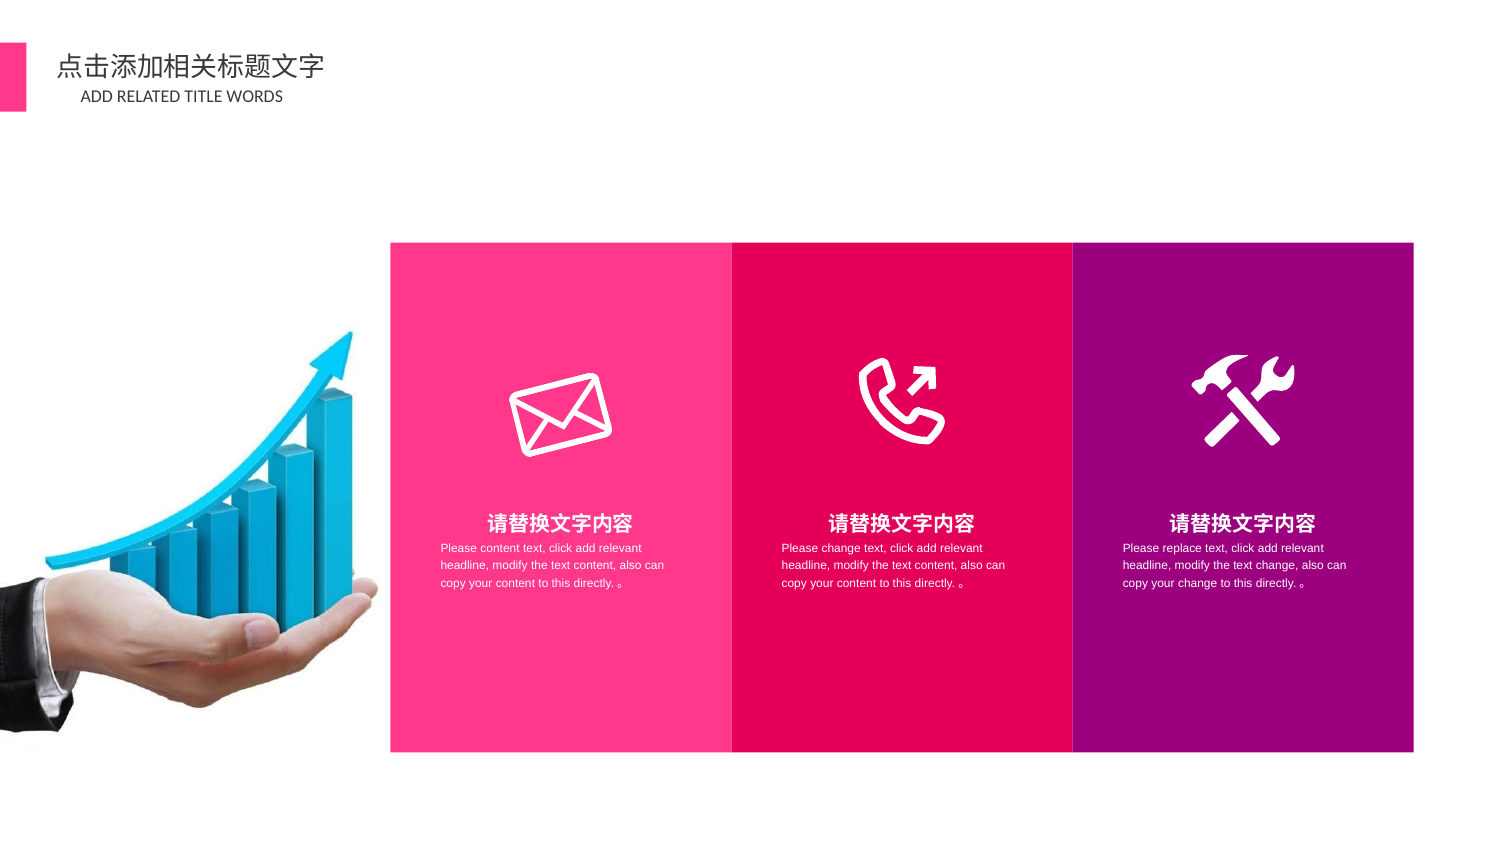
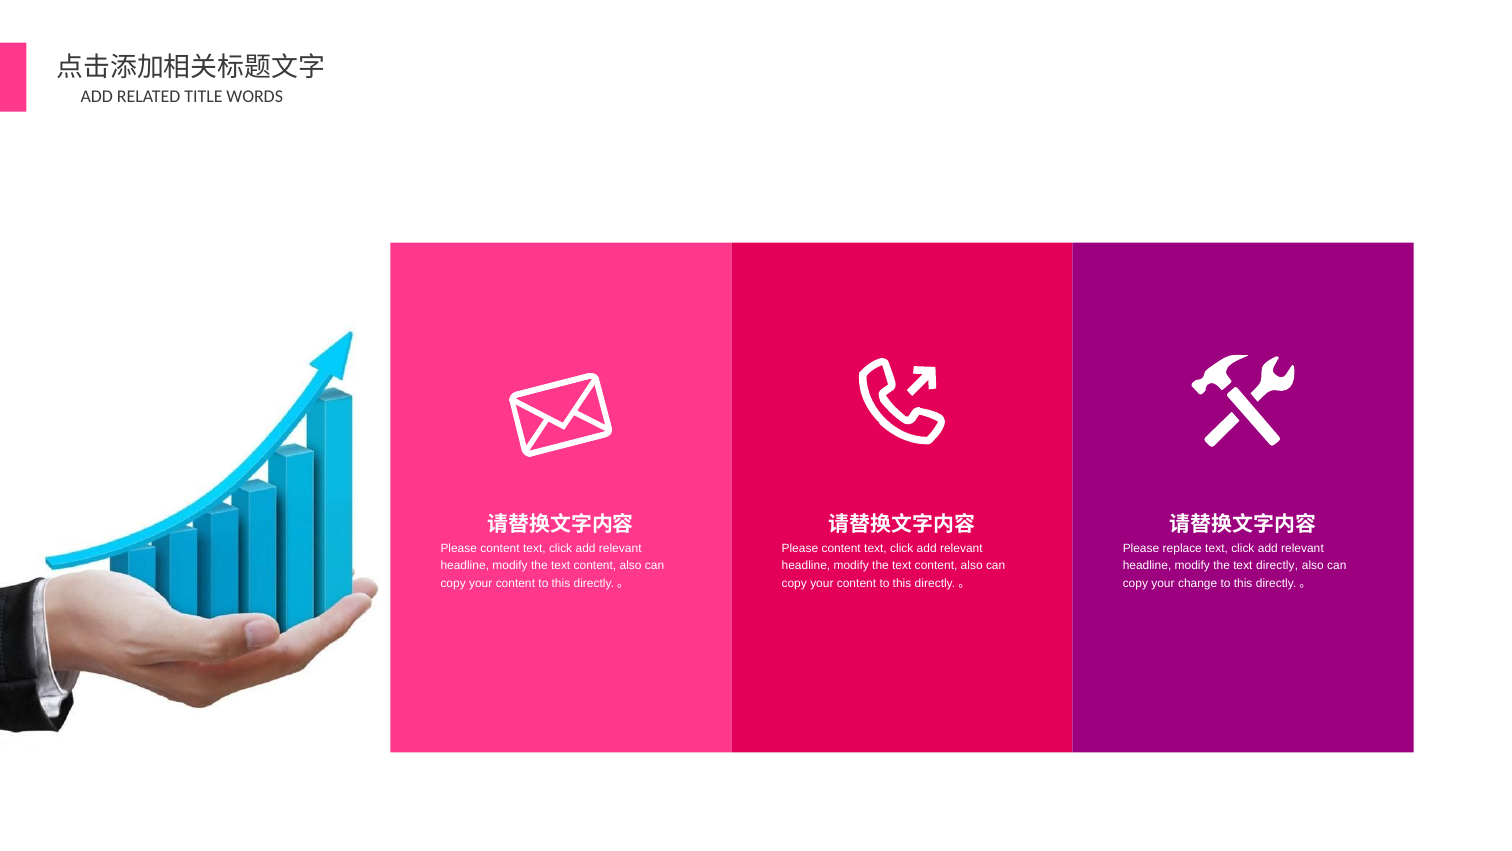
change at (841, 549): change -> content
text change: change -> directly
